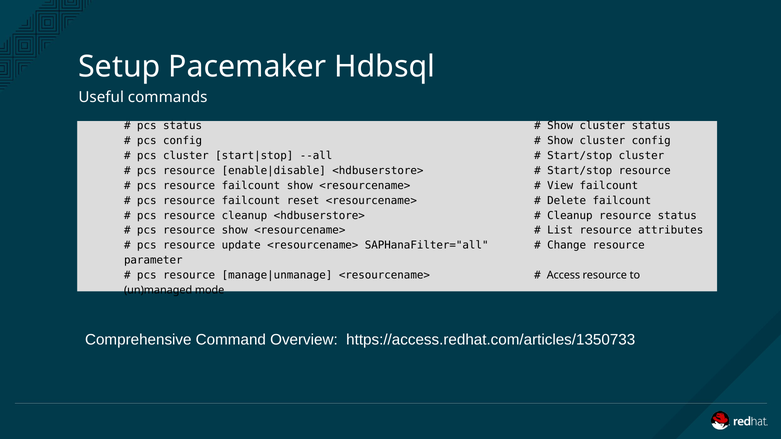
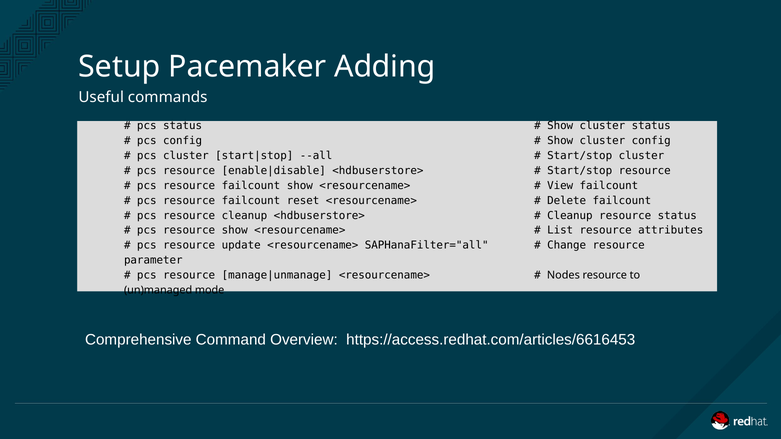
Hdbsql: Hdbsql -> Adding
Access: Access -> Nodes
https://access.redhat.com/articles/1350733: https://access.redhat.com/articles/1350733 -> https://access.redhat.com/articles/6616453
